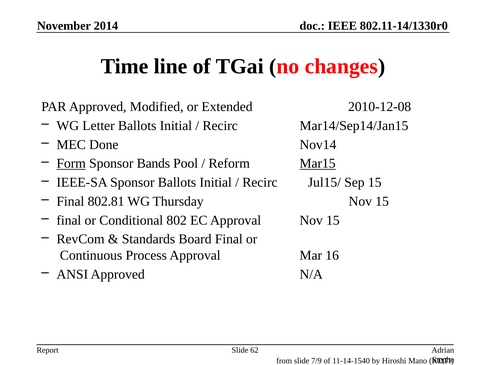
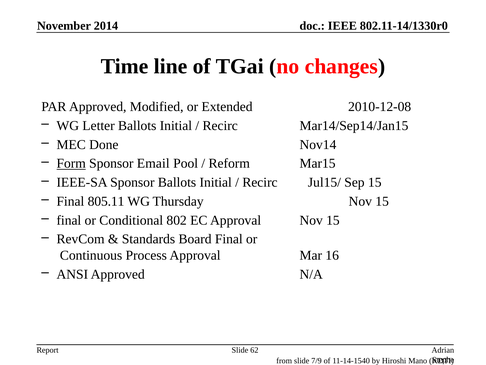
Bands: Bands -> Email
Mar15 underline: present -> none
802.81: 802.81 -> 805.11
